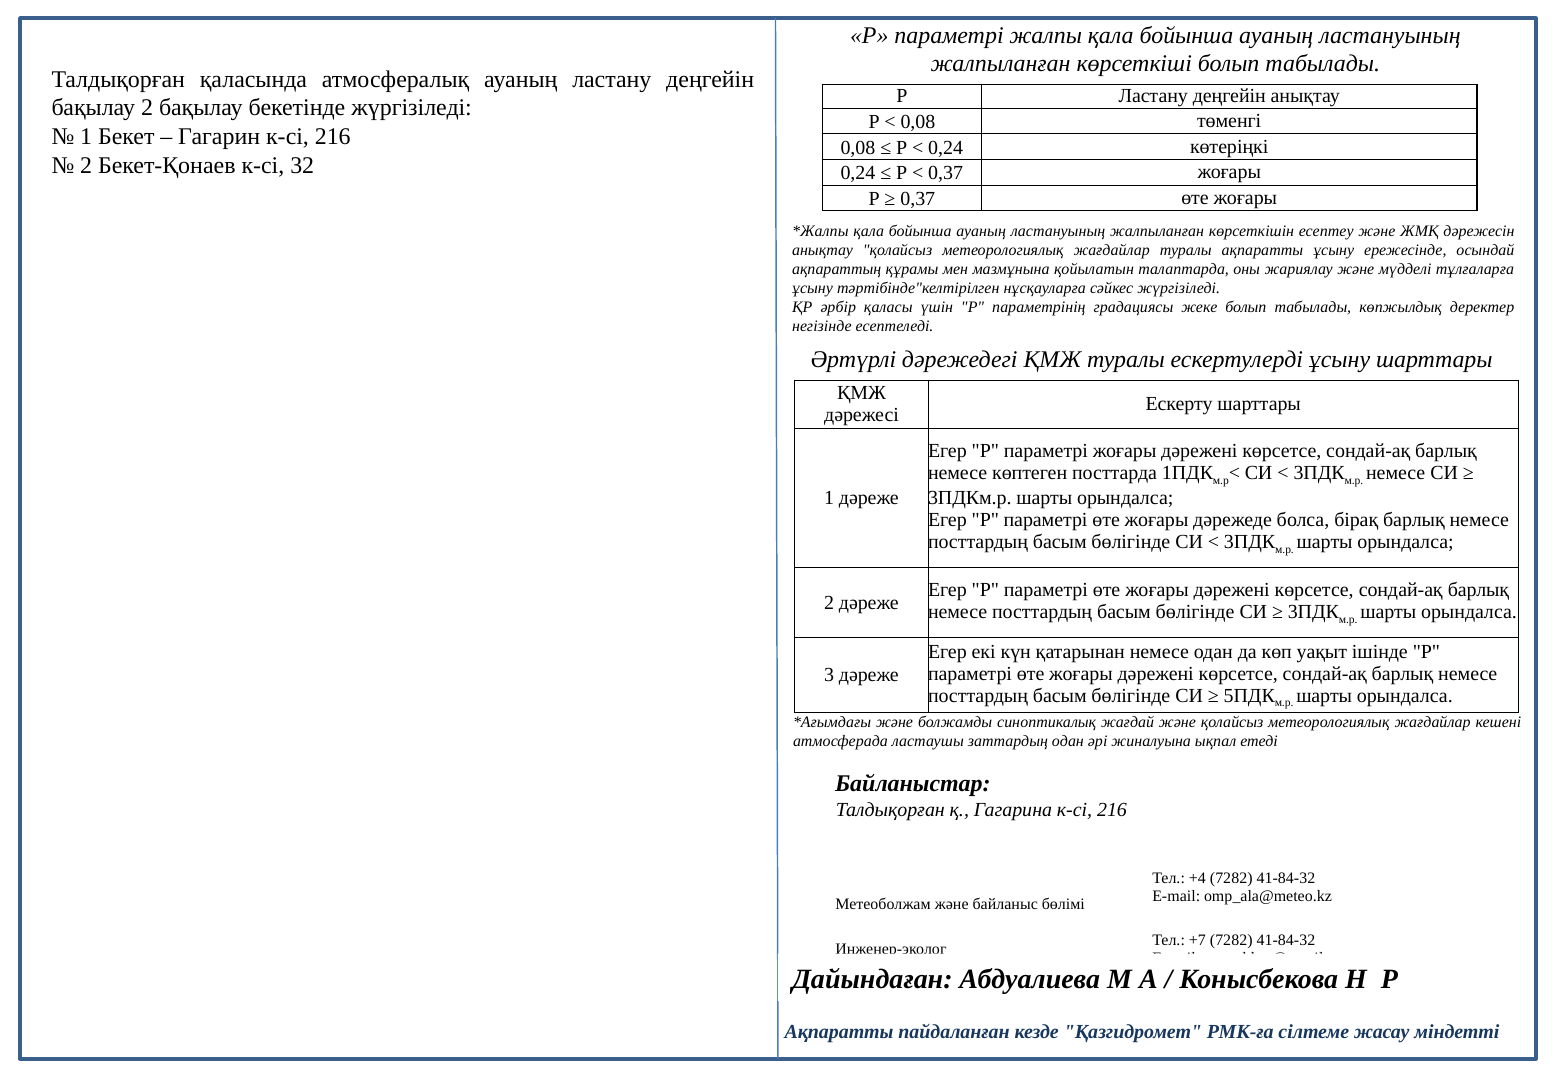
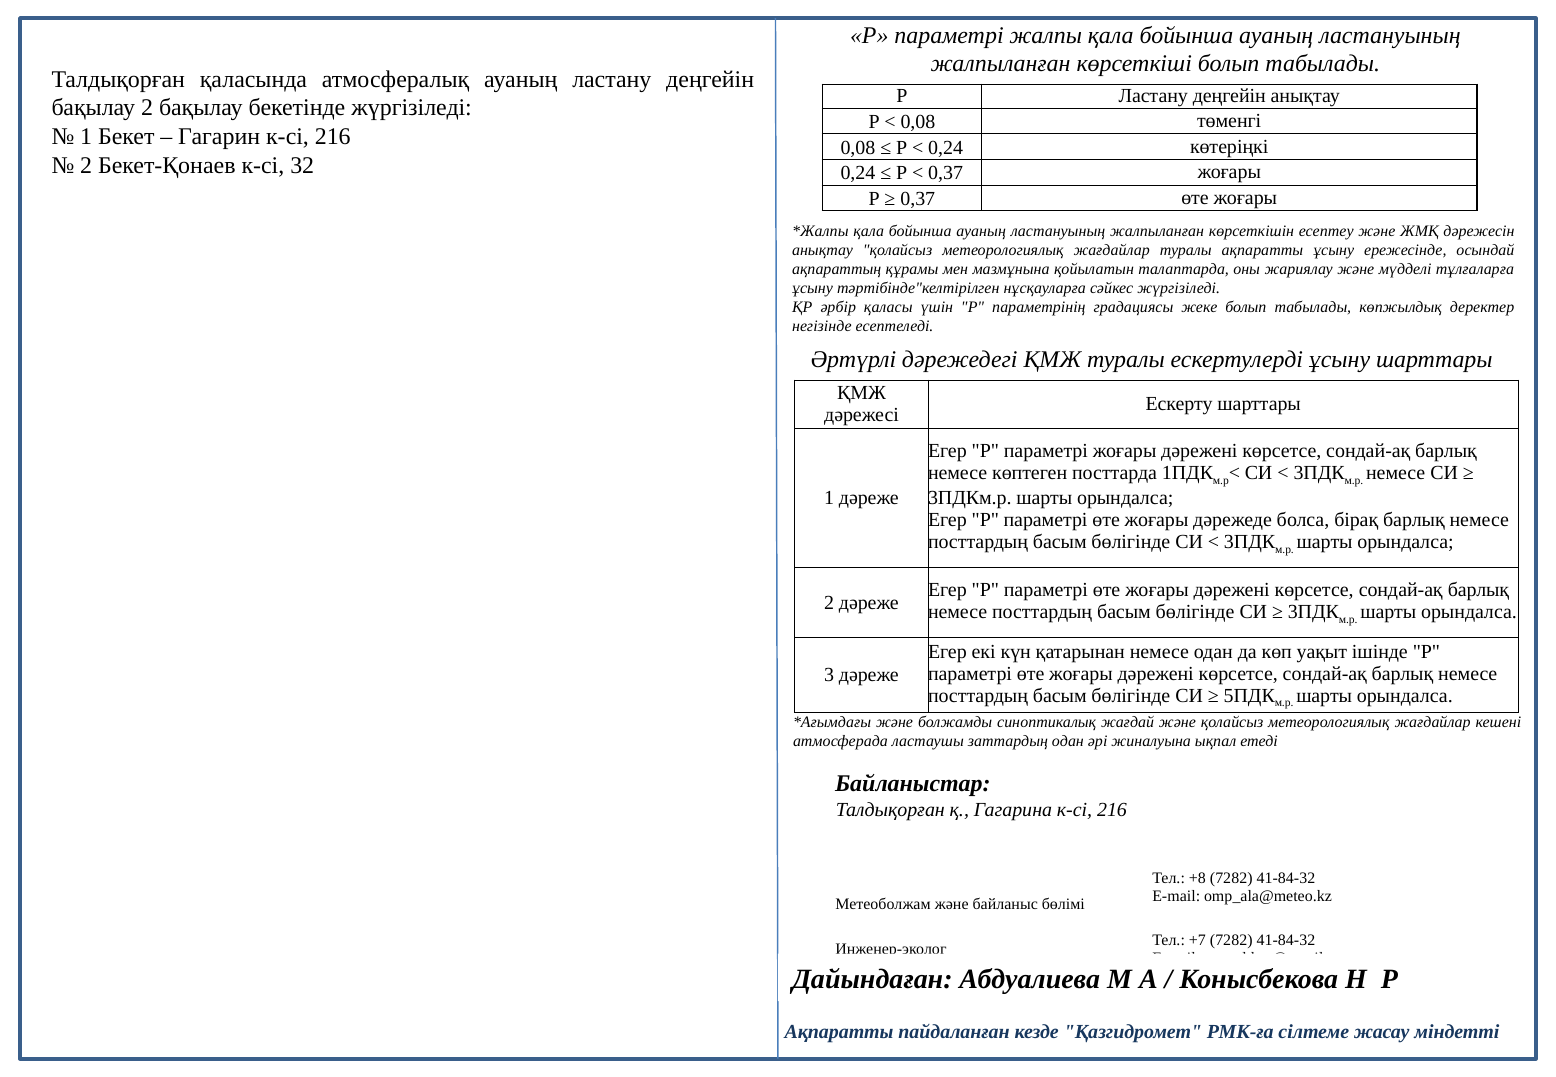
+4: +4 -> +8
